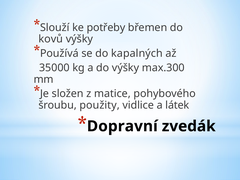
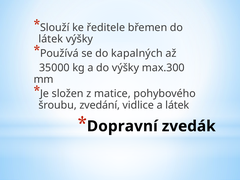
potřeby: potřeby -> ředitele
kovů at (51, 39): kovů -> látek
použity: použity -> zvedání
